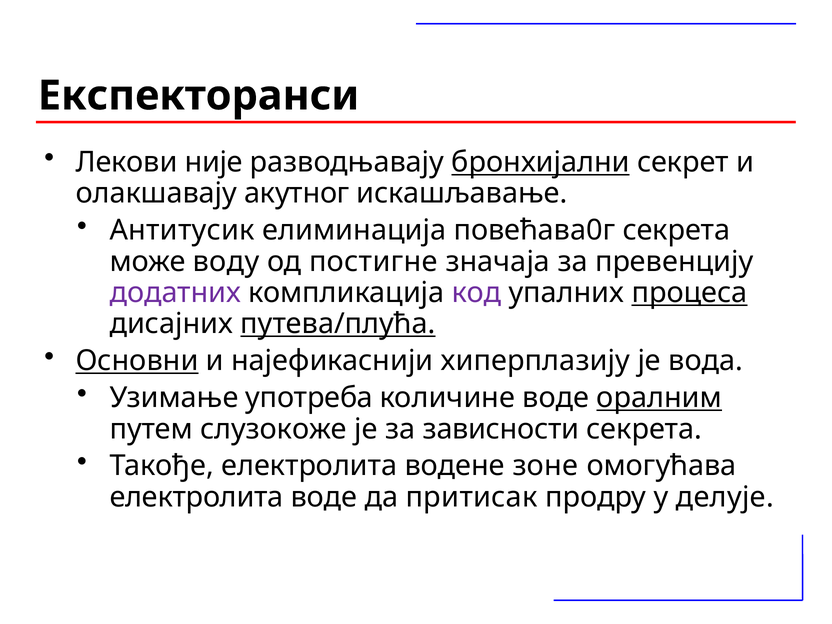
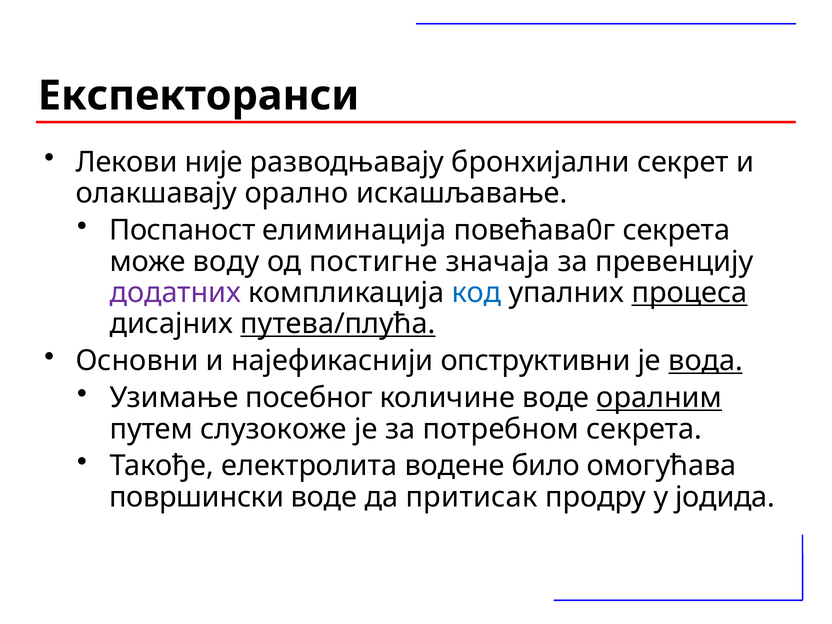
бронхијални underline: present -> none
акутног: акутног -> орално
Антитусик: Антитусик -> Поспаност
код colour: purple -> blue
Основни underline: present -> none
хиперплазију: хиперплазију -> опструктивни
вода underline: none -> present
употреба: употреба -> посебног
зависности: зависности -> потребном
зоне: зоне -> било
електролита at (197, 497): електролита -> површински
делује: делује -> јодида
